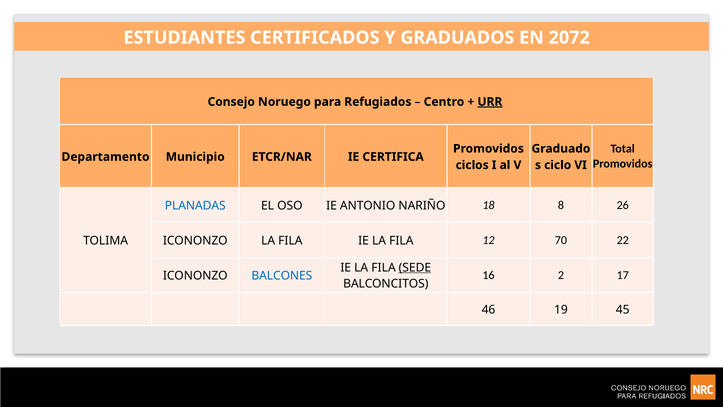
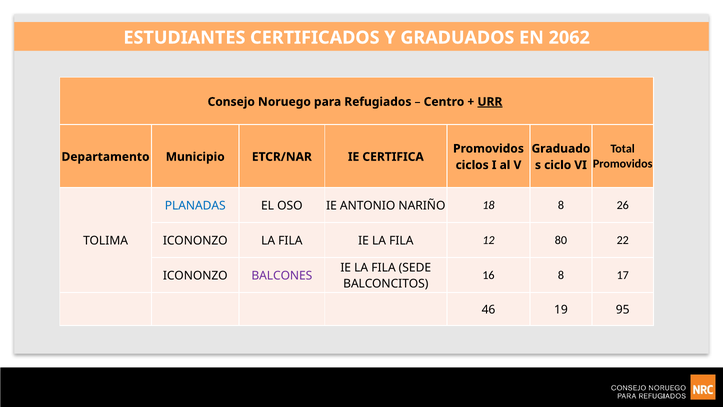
2072: 2072 -> 2062
70: 70 -> 80
SEDE underline: present -> none
16 2: 2 -> 8
BALCONES colour: blue -> purple
45: 45 -> 95
